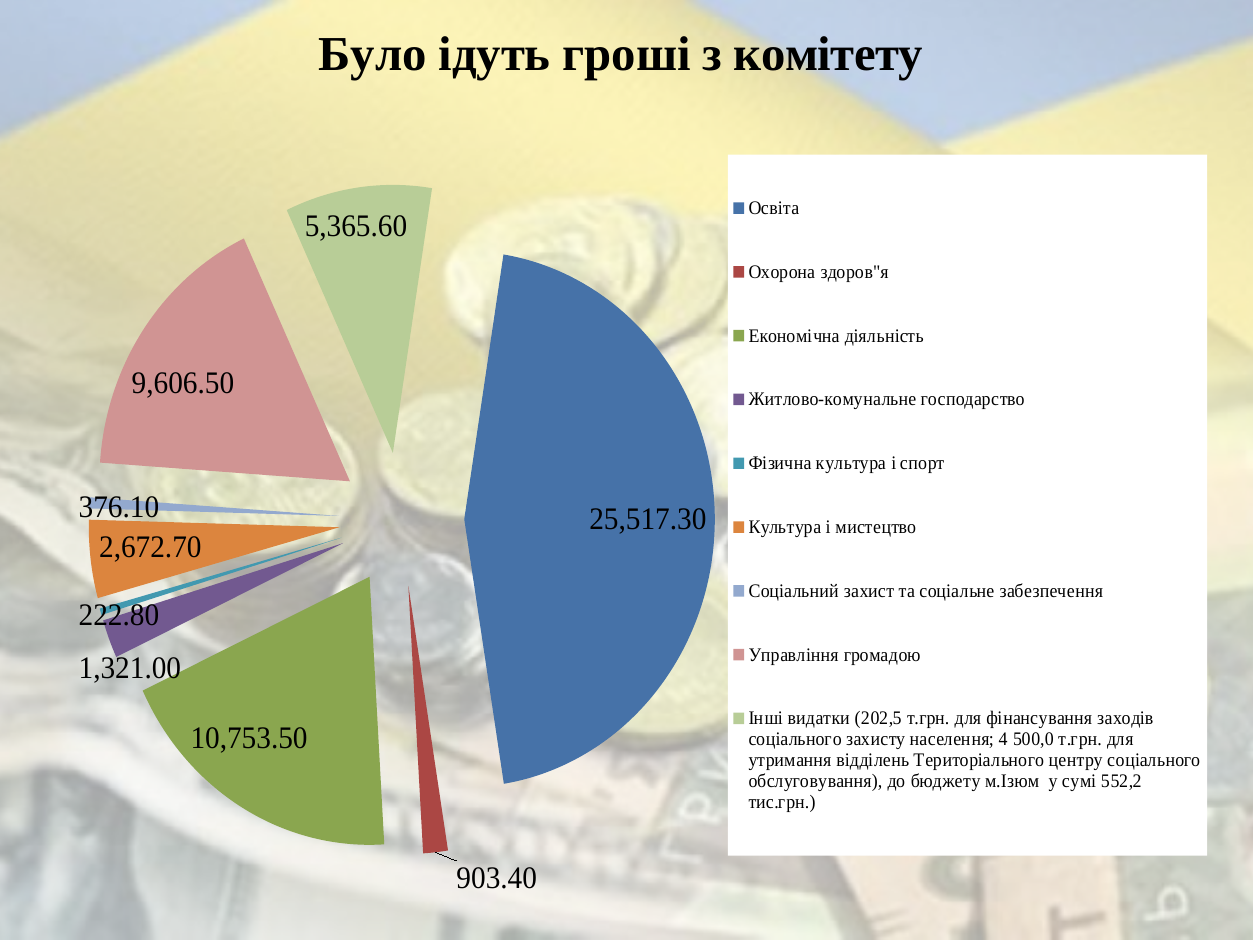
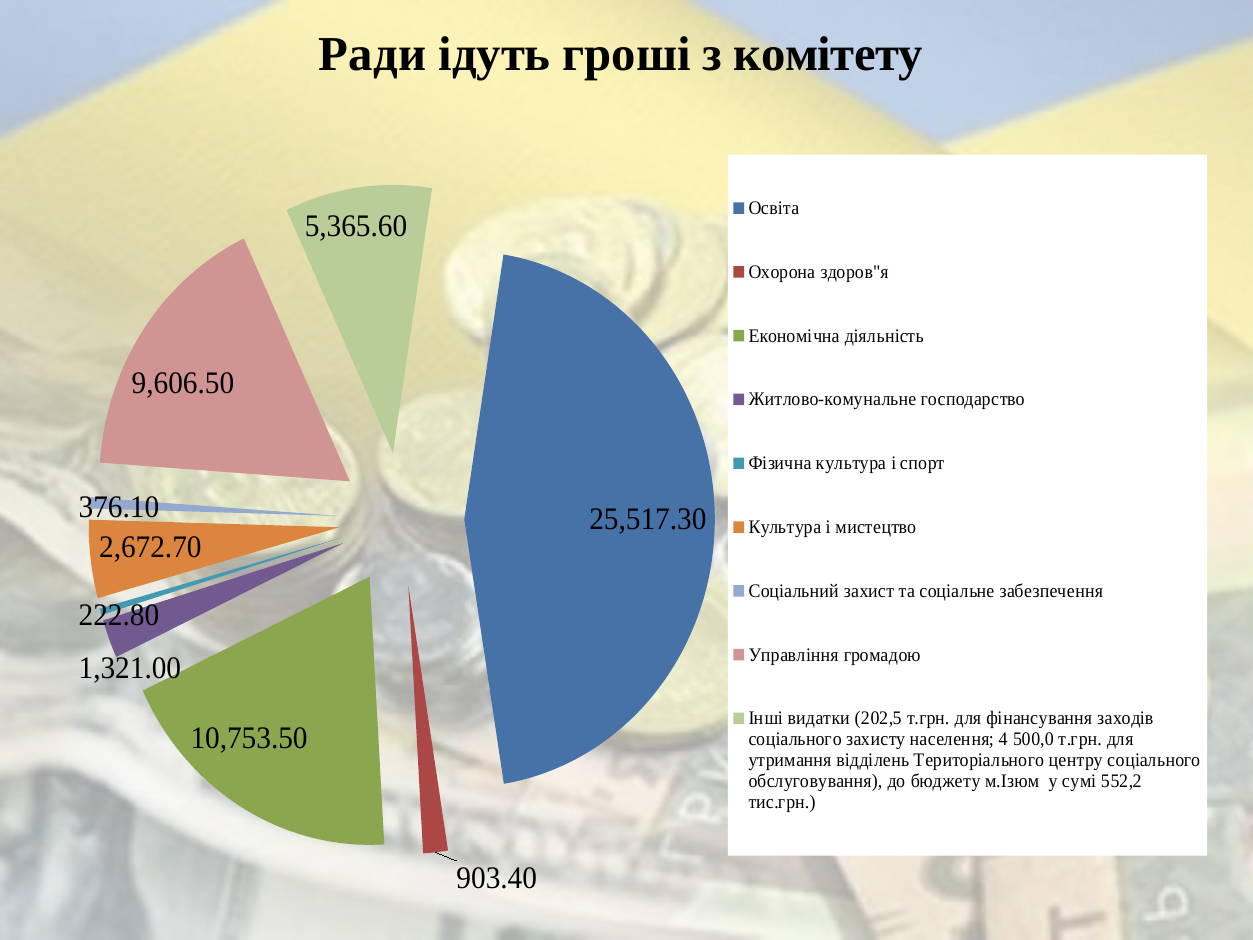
Було: Було -> Ради
